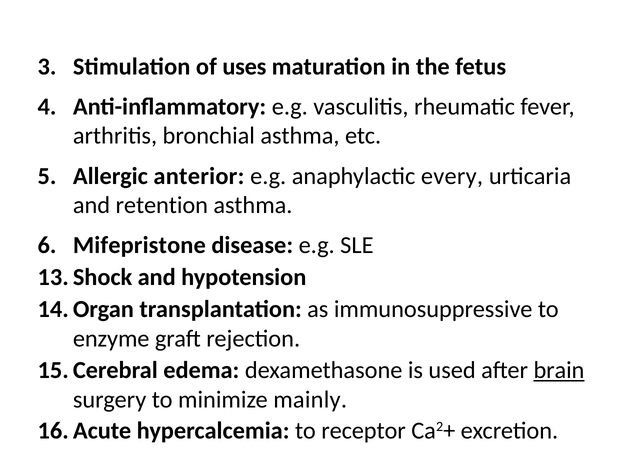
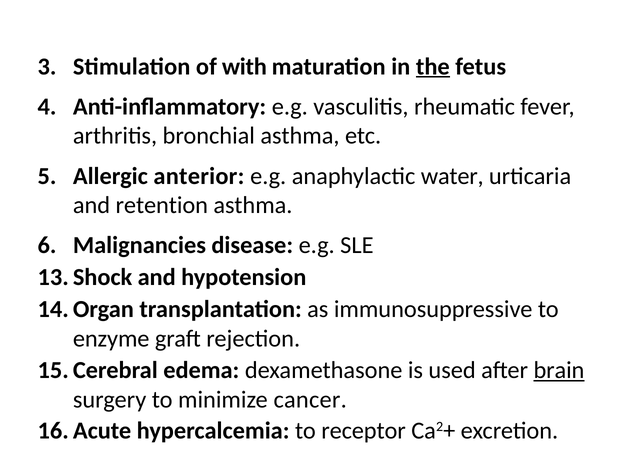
uses: uses -> with
the underline: none -> present
every: every -> water
Mifepristone: Mifepristone -> Malignancies
mainly: mainly -> cancer
